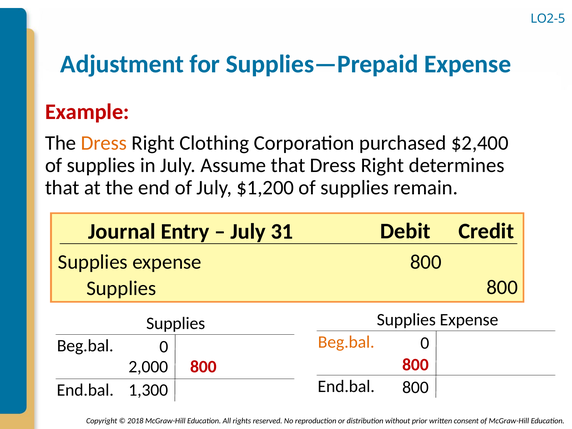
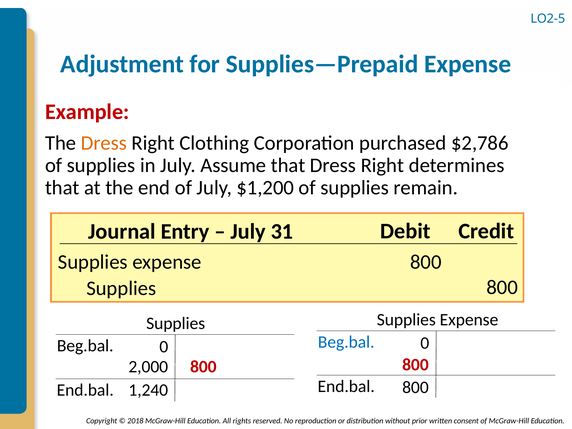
$2,400: $2,400 -> $2,786
Beg.bal at (346, 342) colour: orange -> blue
1,300: 1,300 -> 1,240
